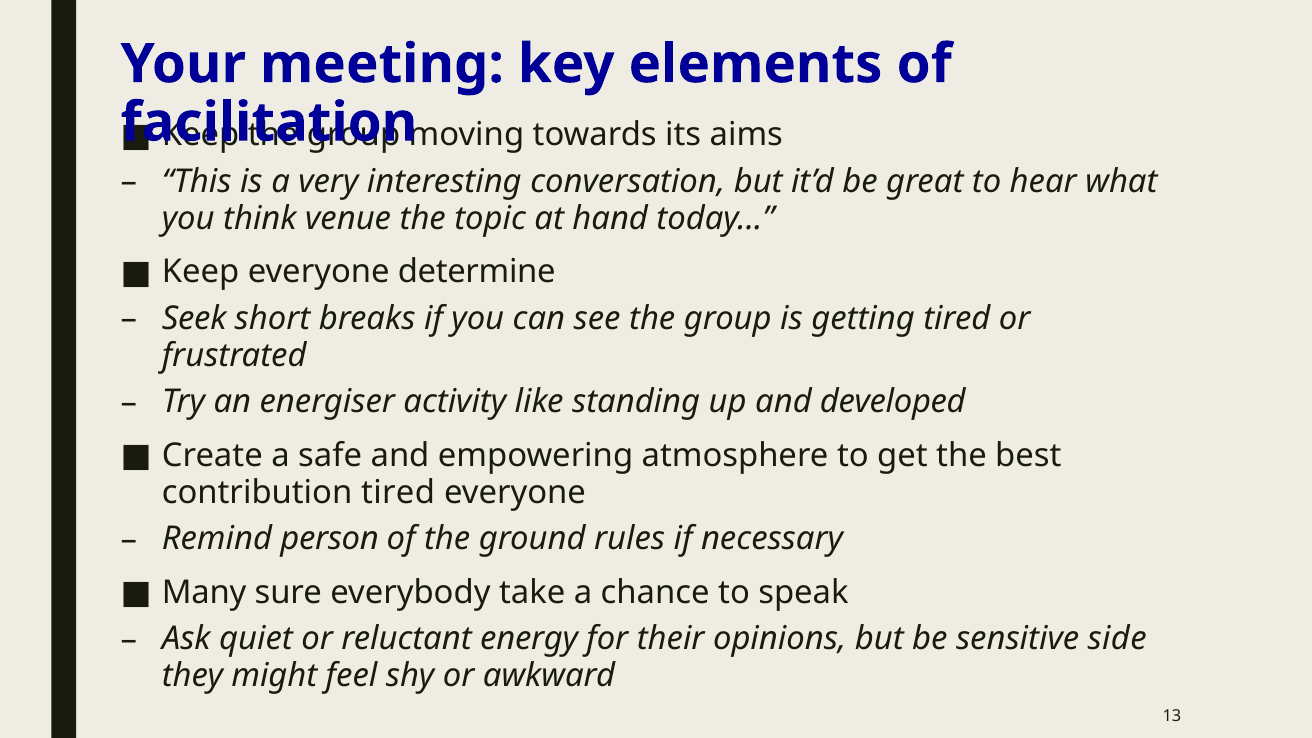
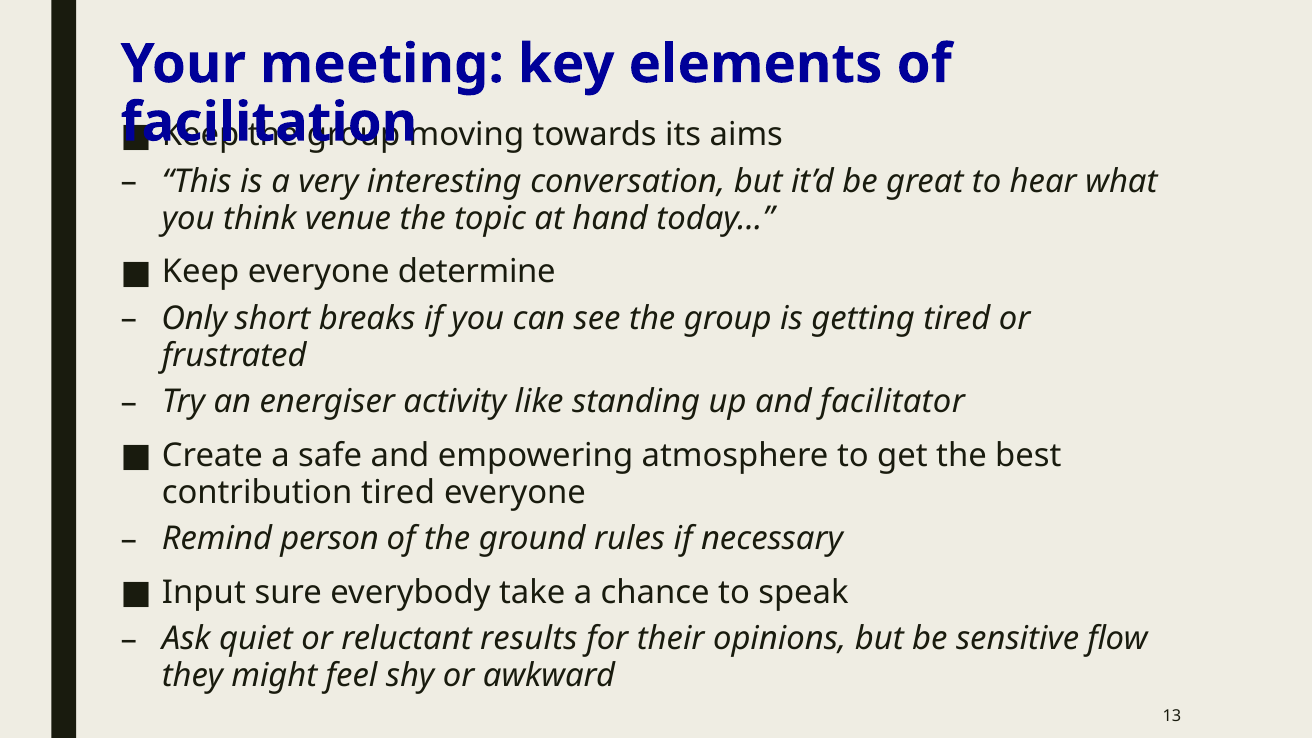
Seek: Seek -> Only
developed: developed -> facilitator
Many: Many -> Input
energy: energy -> results
side: side -> flow
